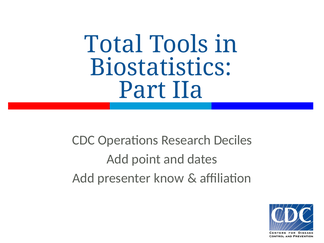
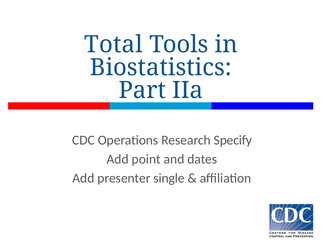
Deciles: Deciles -> Specify
know: know -> single
